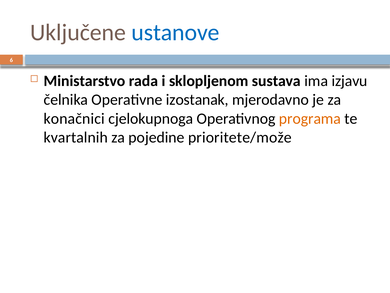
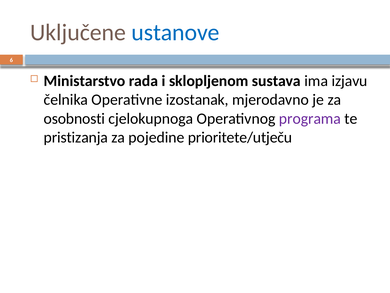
konačnici: konačnici -> osobnosti
programa colour: orange -> purple
kvartalnih: kvartalnih -> pristizanja
prioritete/može: prioritete/može -> prioritete/utječu
